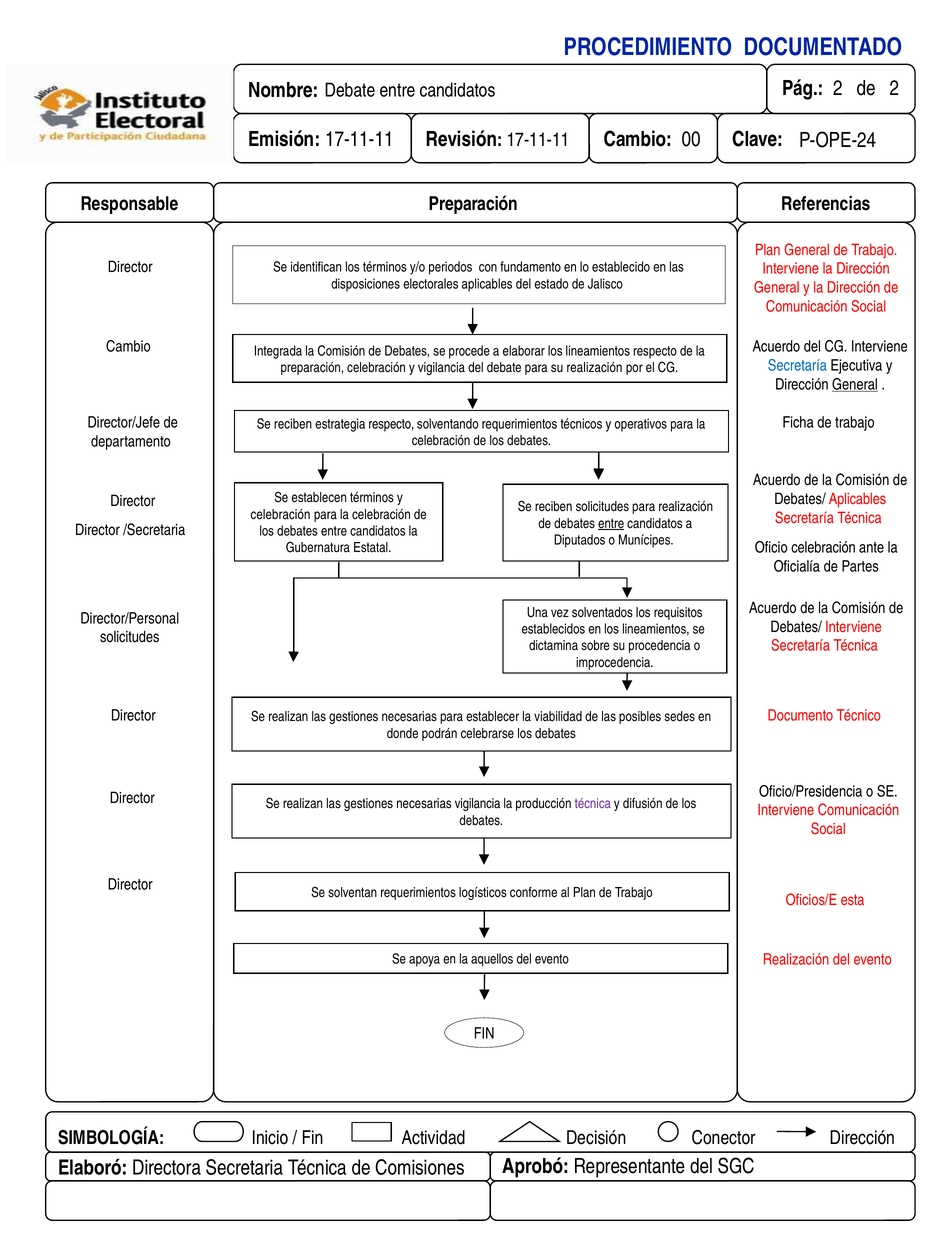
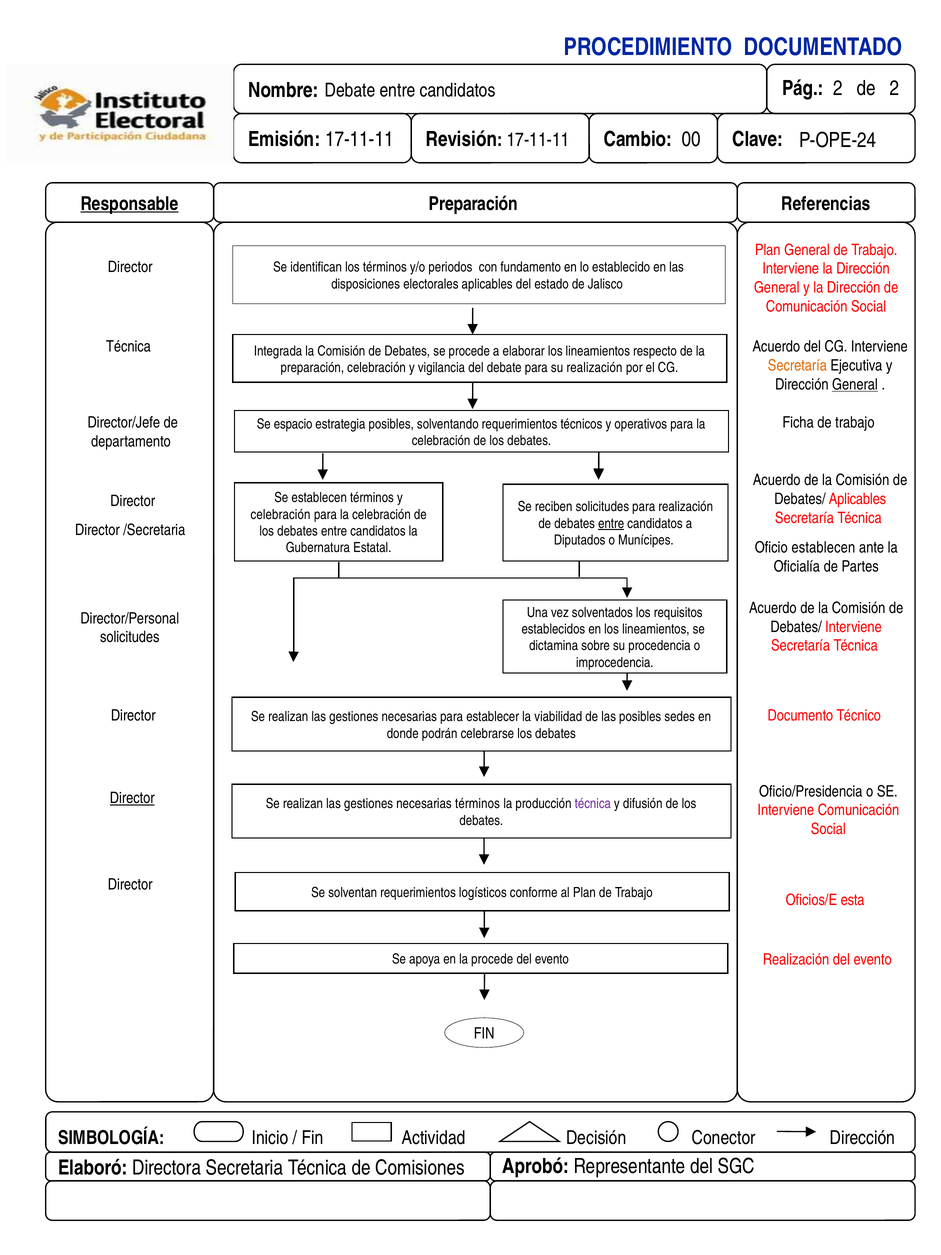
Responsable underline: none -> present
Cambio at (128, 347): Cambio -> Técnica
Secretaría at (797, 366) colour: blue -> orange
reciben at (293, 424): reciben -> espacio
estrategia respecto: respecto -> posibles
Oficio celebración: celebración -> establecen
Director at (132, 798) underline: none -> present
necesarias vigilancia: vigilancia -> términos
la aquellos: aquellos -> procede
